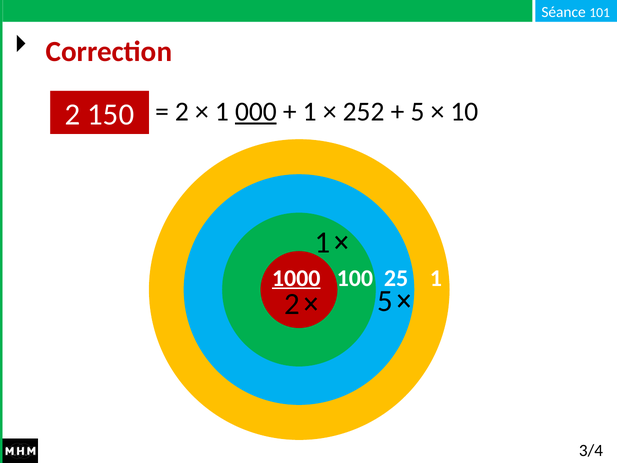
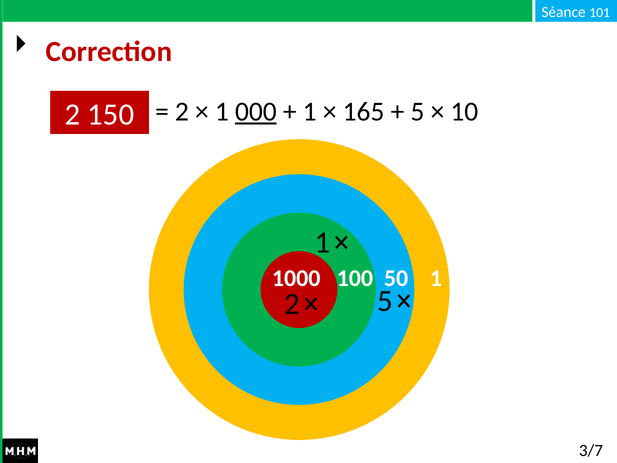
252: 252 -> 165
1000 underline: present -> none
25: 25 -> 50
3/4: 3/4 -> 3/7
